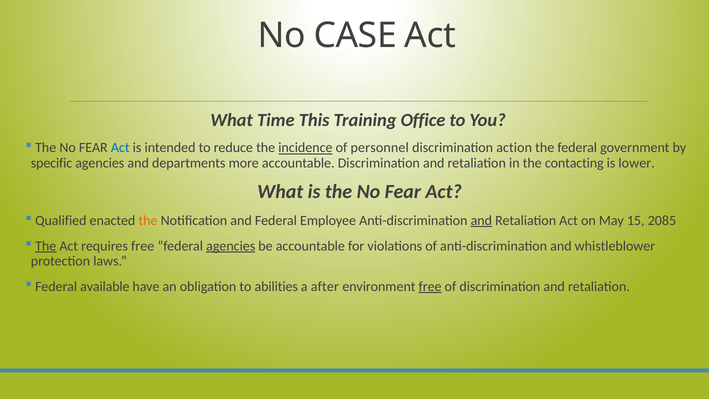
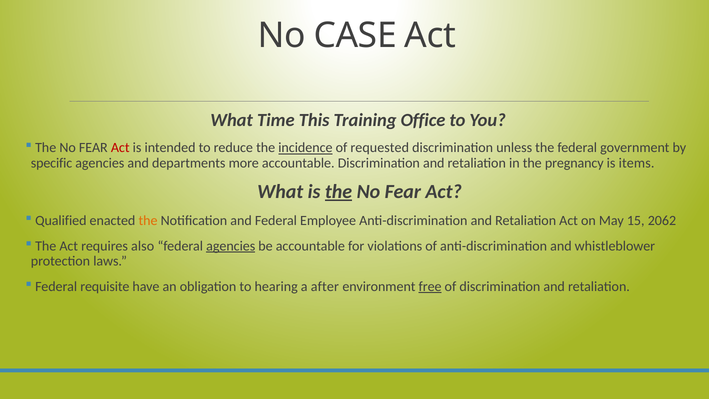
Act at (120, 148) colour: blue -> red
personnel: personnel -> requested
action: action -> unless
contacting: contacting -> pregnancy
lower: lower -> items
the at (339, 192) underline: none -> present
and at (481, 220) underline: present -> none
2085: 2085 -> 2062
The at (46, 246) underline: present -> none
requires free: free -> also
available: available -> requisite
abilities: abilities -> hearing
